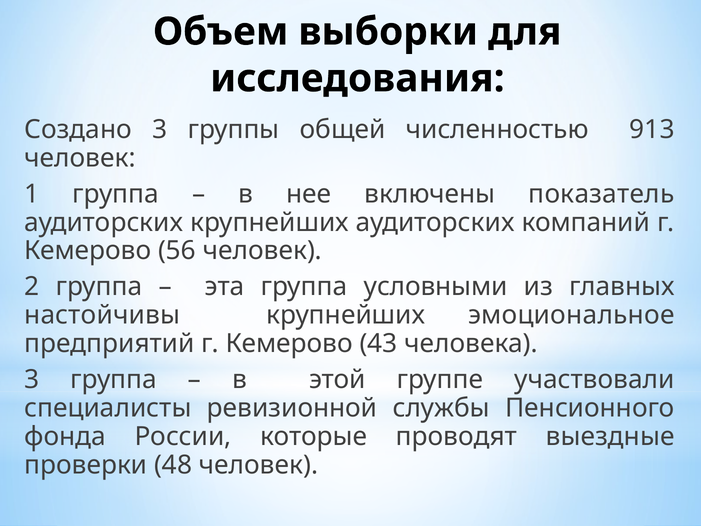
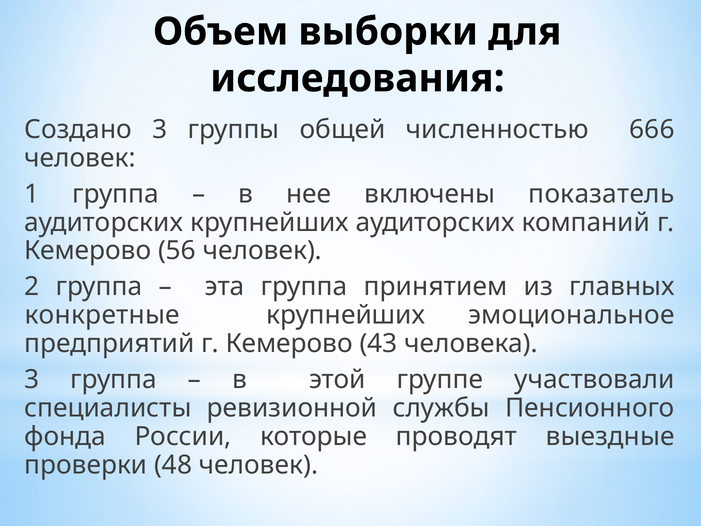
913: 913 -> 666
условными: условными -> принятием
настойчивы: настойчивы -> конкретные
